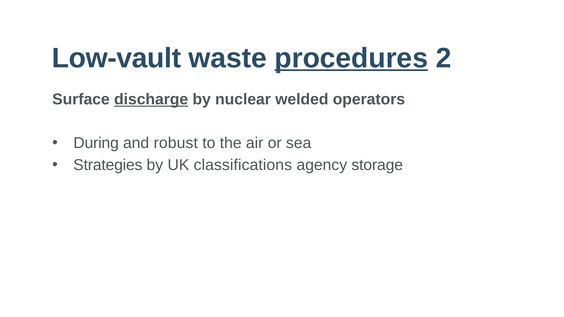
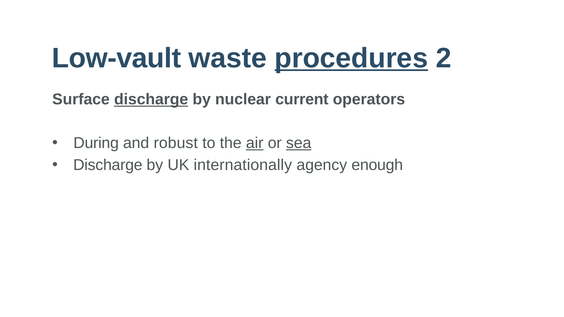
welded: welded -> current
air underline: none -> present
sea underline: none -> present
Strategies at (108, 165): Strategies -> Discharge
classifications: classifications -> internationally
storage: storage -> enough
